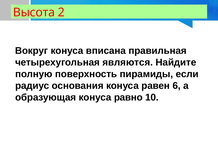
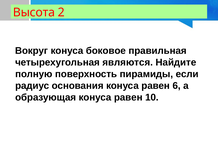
вписана: вписана -> боковое
образующая конуса равно: равно -> равен
